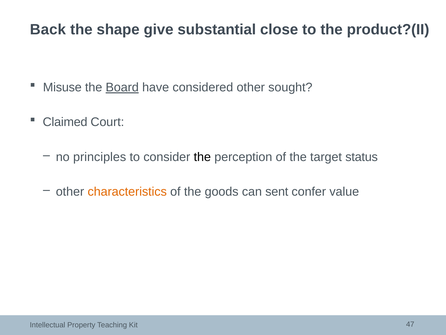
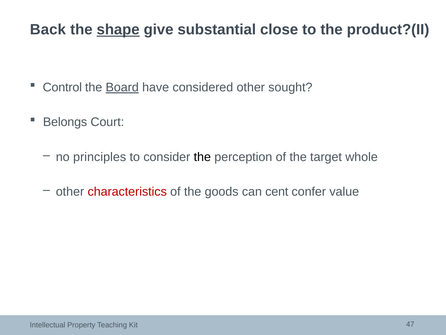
shape underline: none -> present
Misuse: Misuse -> Control
Claimed: Claimed -> Belongs
status: status -> whole
characteristics colour: orange -> red
sent: sent -> cent
